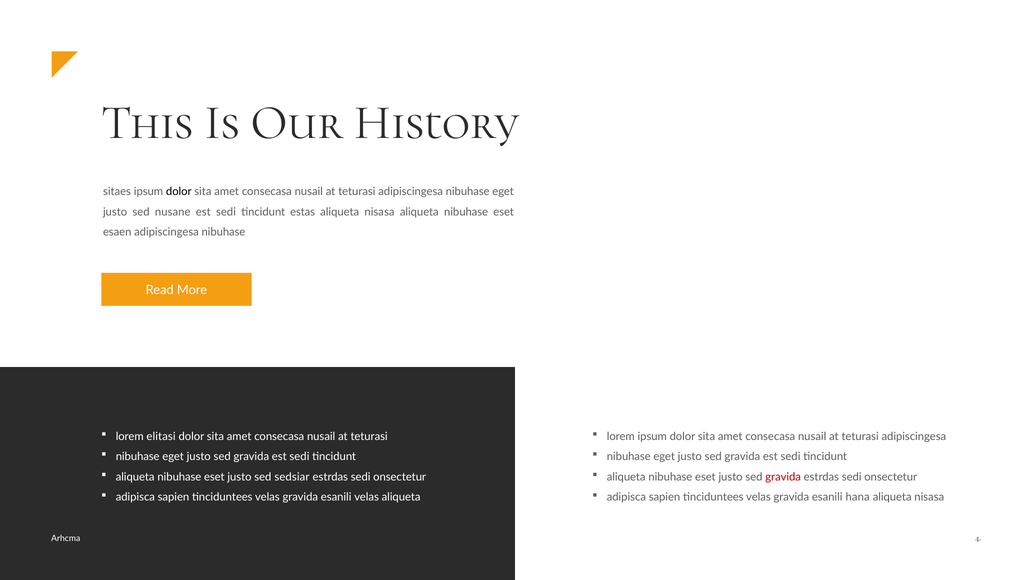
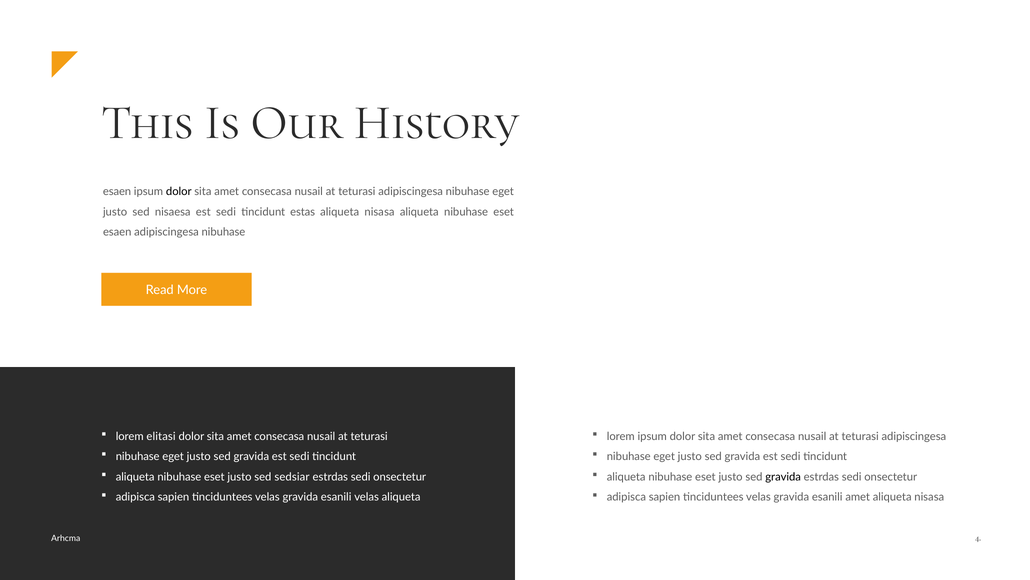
sitaes at (117, 191): sitaes -> esaen
nusane: nusane -> nisaesa
gravida at (783, 476) colour: red -> black
esanili hana: hana -> amet
